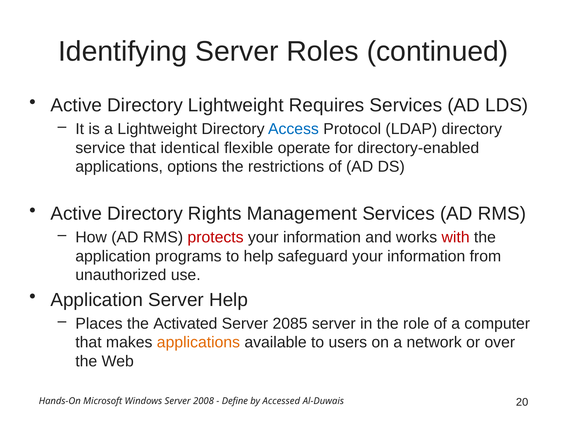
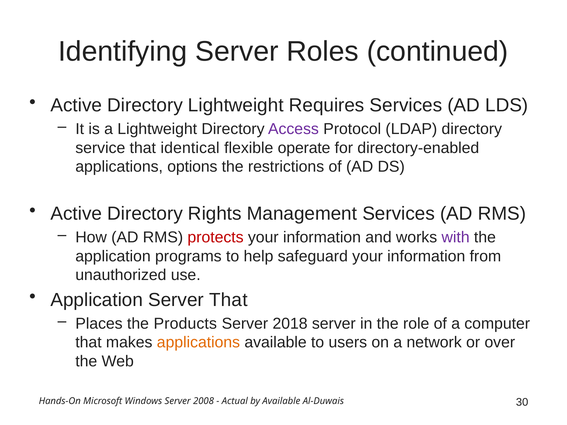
Access colour: blue -> purple
with colour: red -> purple
Server Help: Help -> That
Activated: Activated -> Products
2085: 2085 -> 2018
Define: Define -> Actual
by Accessed: Accessed -> Available
20: 20 -> 30
